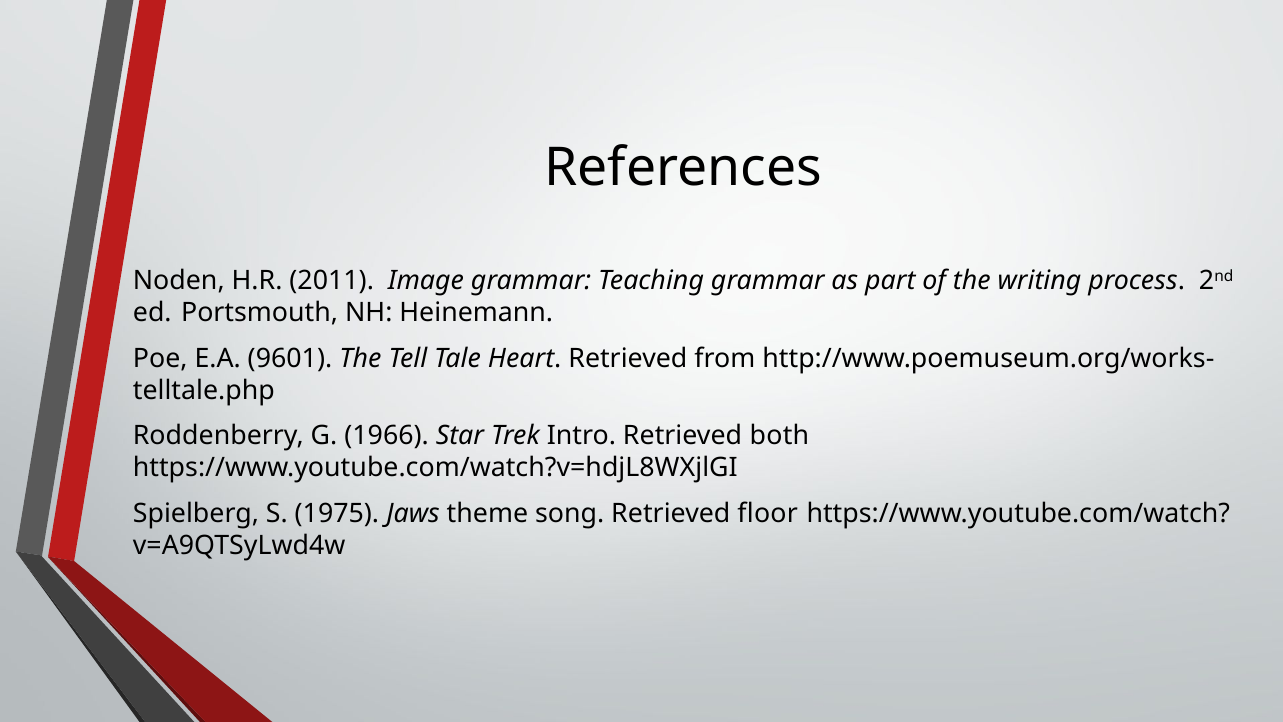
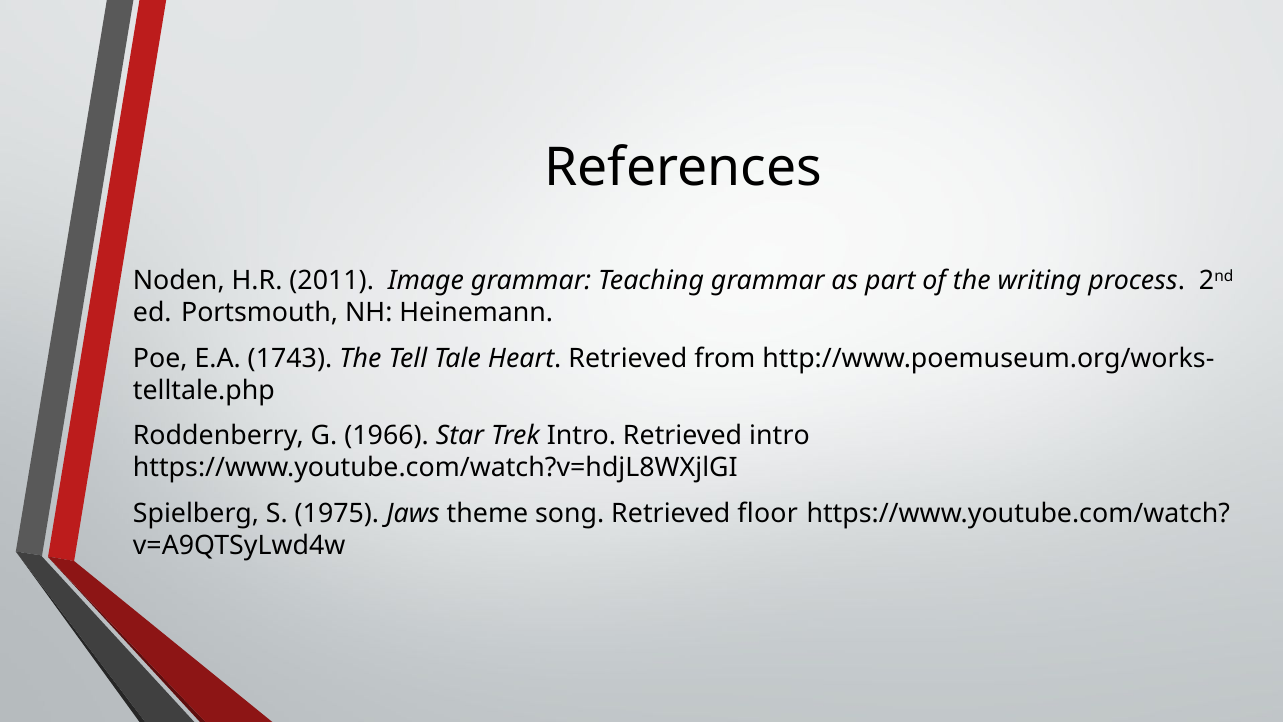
9601: 9601 -> 1743
Retrieved both: both -> intro
